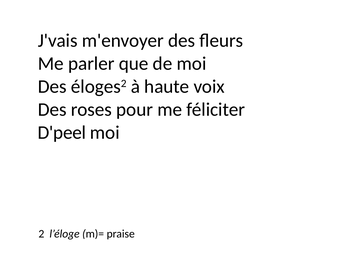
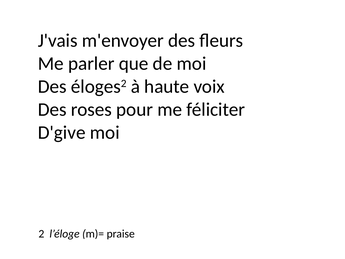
D'peel: D'peel -> D'give
